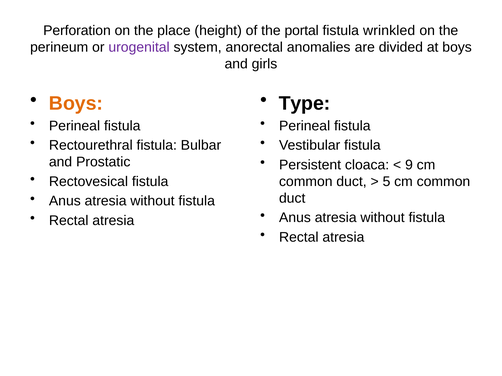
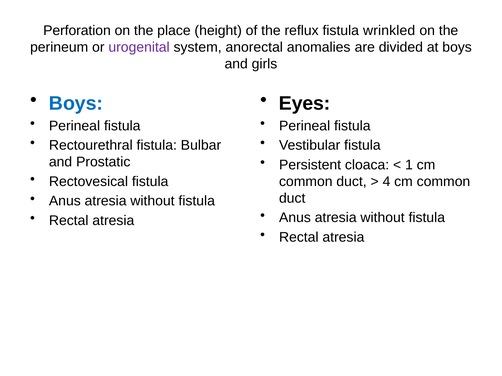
portal: portal -> reflux
Boys at (76, 103) colour: orange -> blue
Type: Type -> Eyes
9: 9 -> 1
5: 5 -> 4
